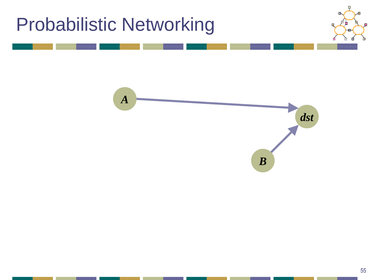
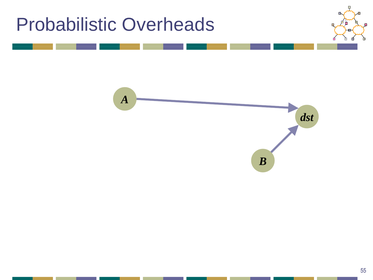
Networking: Networking -> Overheads
